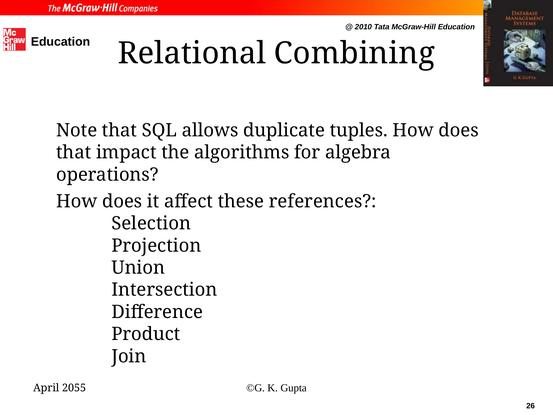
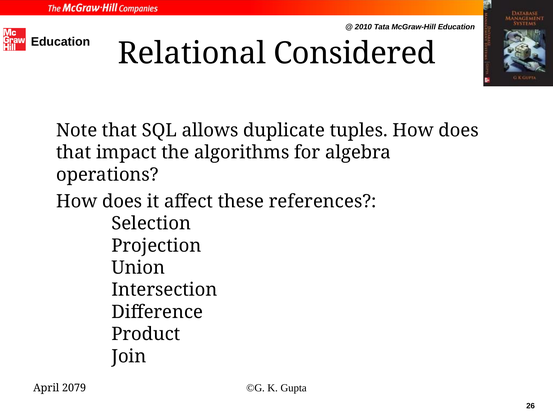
Combining: Combining -> Considered
2055: 2055 -> 2079
